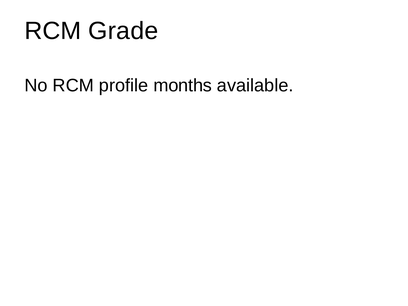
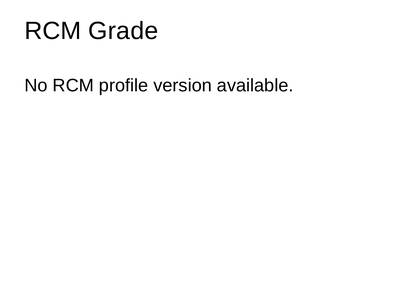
months: months -> version
